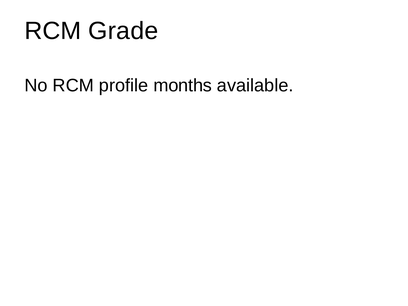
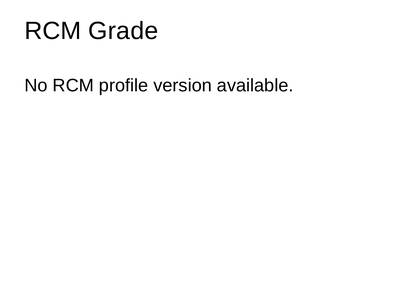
months: months -> version
